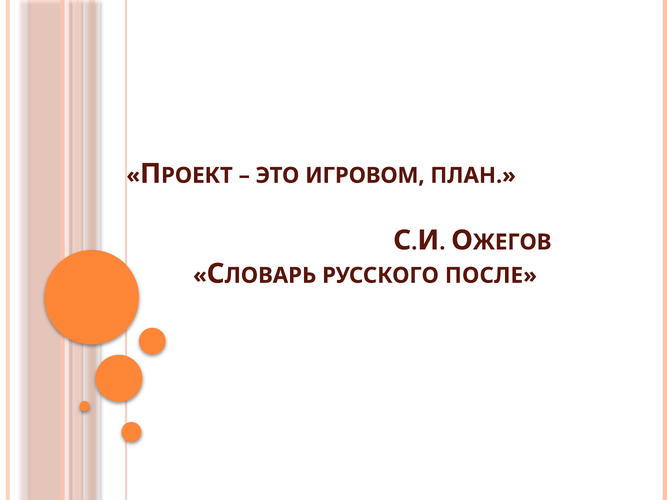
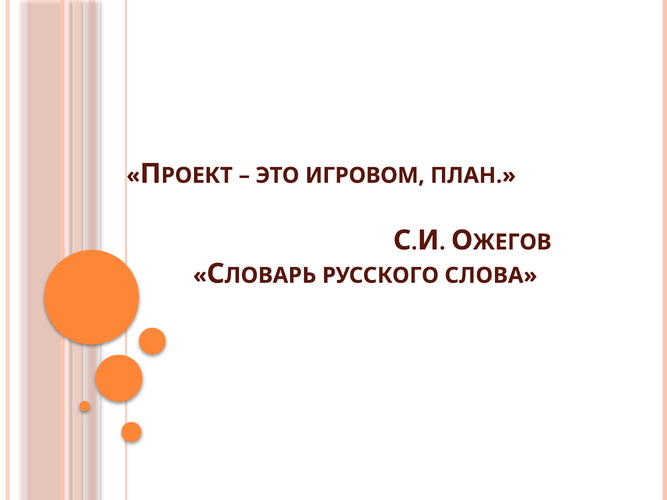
ПОСЛЕ: ПОСЛЕ -> СЛОВА
